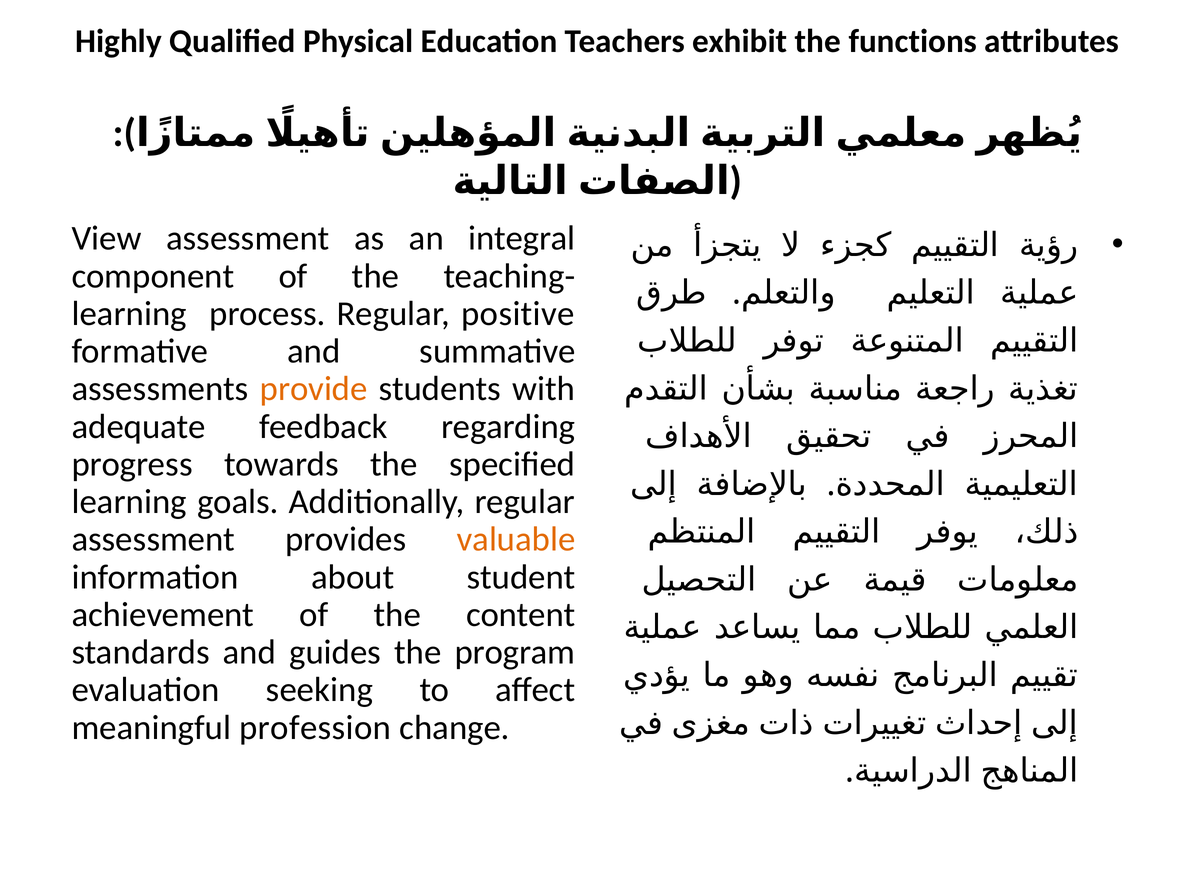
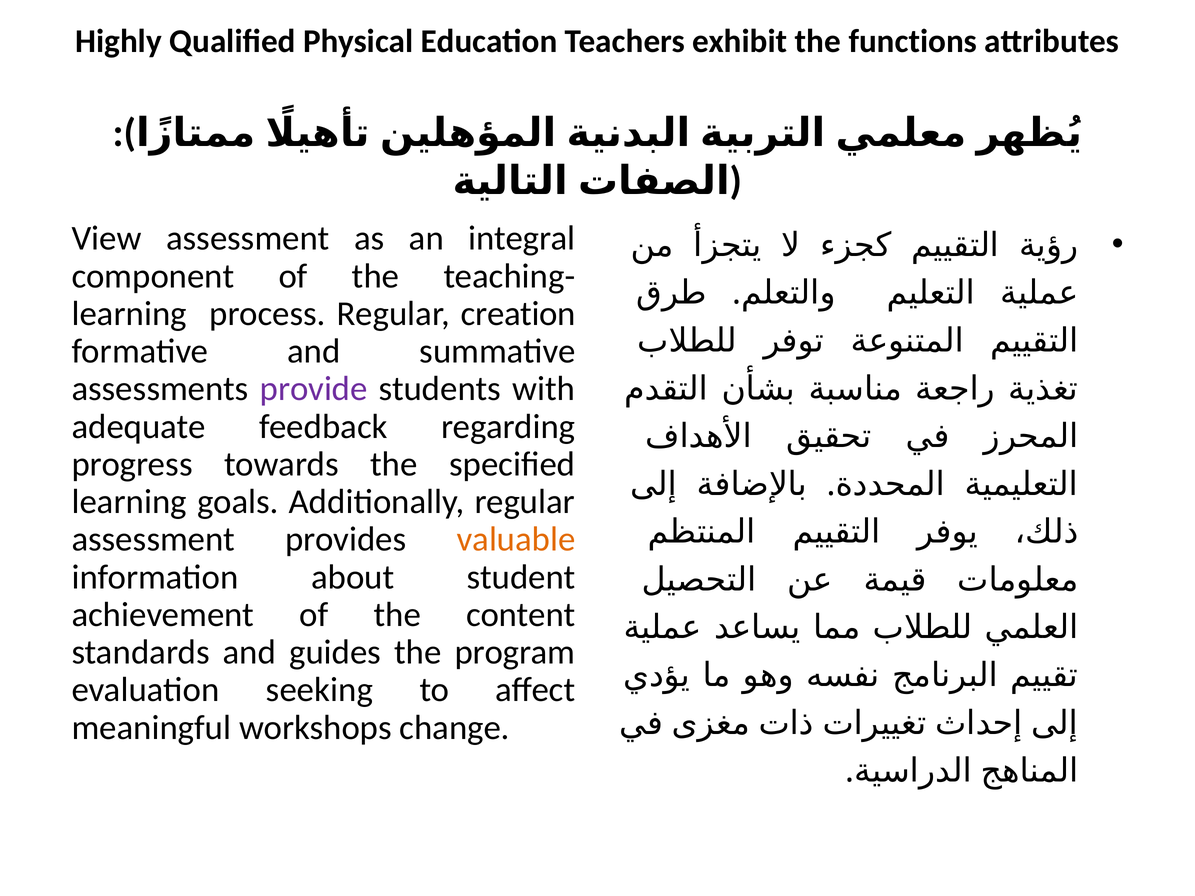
positive: positive -> creation
provide colour: orange -> purple
profession: profession -> workshops
